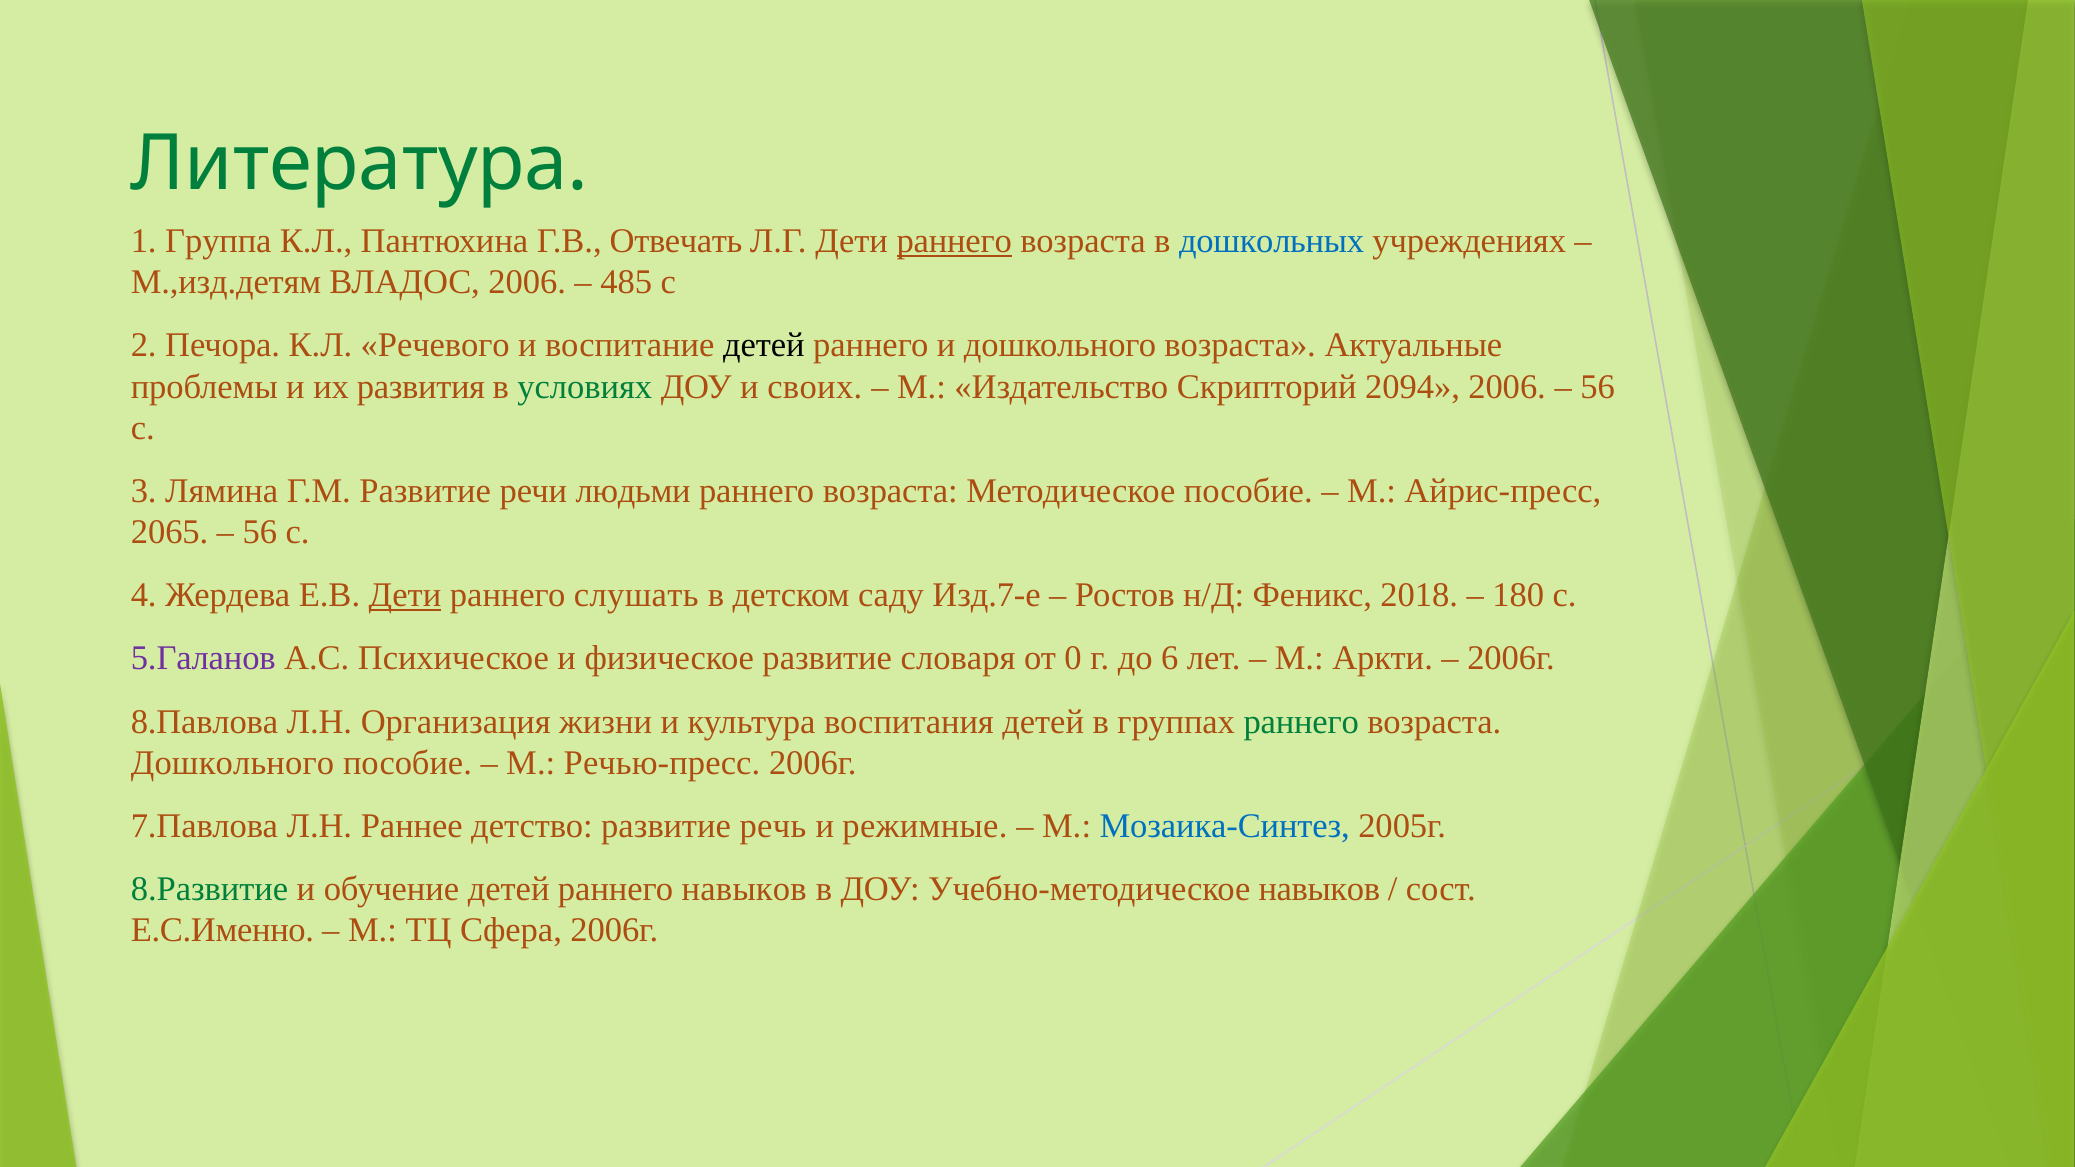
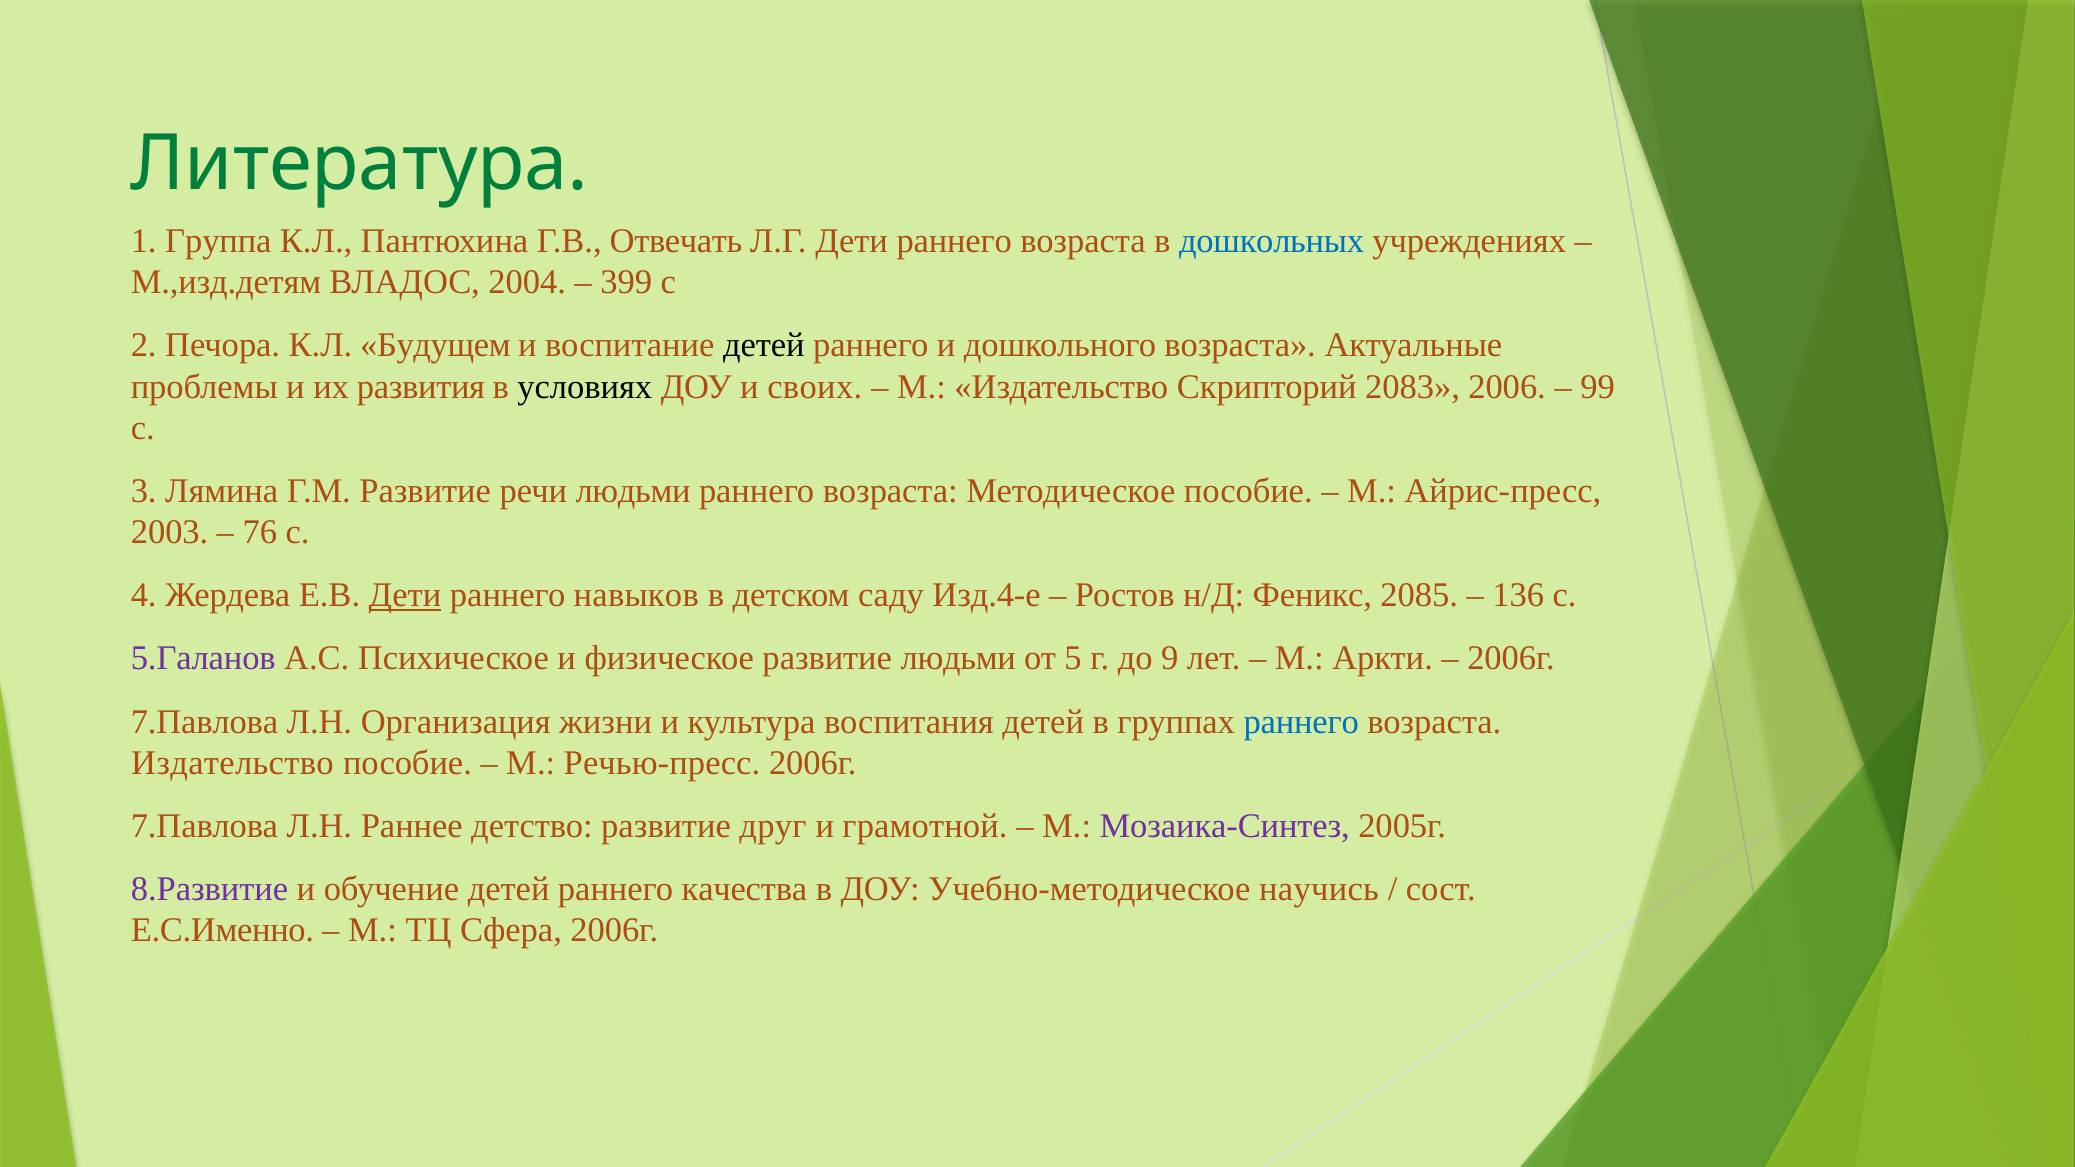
раннего at (954, 241) underline: present -> none
ВЛАДОС 2006: 2006 -> 2004
485: 485 -> 399
Речевого: Речевого -> Будущем
условиях colour: green -> black
2094: 2094 -> 2083
56 at (1598, 387): 56 -> 99
2065: 2065 -> 2003
56 at (260, 533): 56 -> 76
слушать: слушать -> навыков
Изд.7-е: Изд.7-е -> Изд.4-е
2018: 2018 -> 2085
180: 180 -> 136
развитие словаря: словаря -> людьми
0: 0 -> 5
6: 6 -> 9
8.Павлова at (204, 722): 8.Павлова -> 7.Павлова
раннего at (1301, 722) colour: green -> blue
Дошкольного at (233, 763): Дошкольного -> Издательство
речь: речь -> друг
режимные: режимные -> грамотной
Мозаика-Синтез colour: blue -> purple
8.Развитие colour: green -> purple
раннего навыков: навыков -> качества
Учебно-методическое навыков: навыков -> научись
